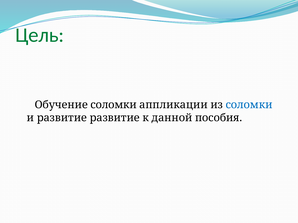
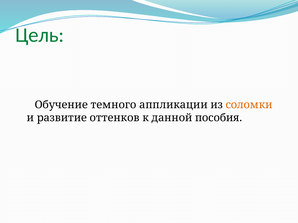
Обучение соломки: соломки -> темного
соломки at (249, 105) colour: blue -> orange
развитие развитие: развитие -> оттенков
